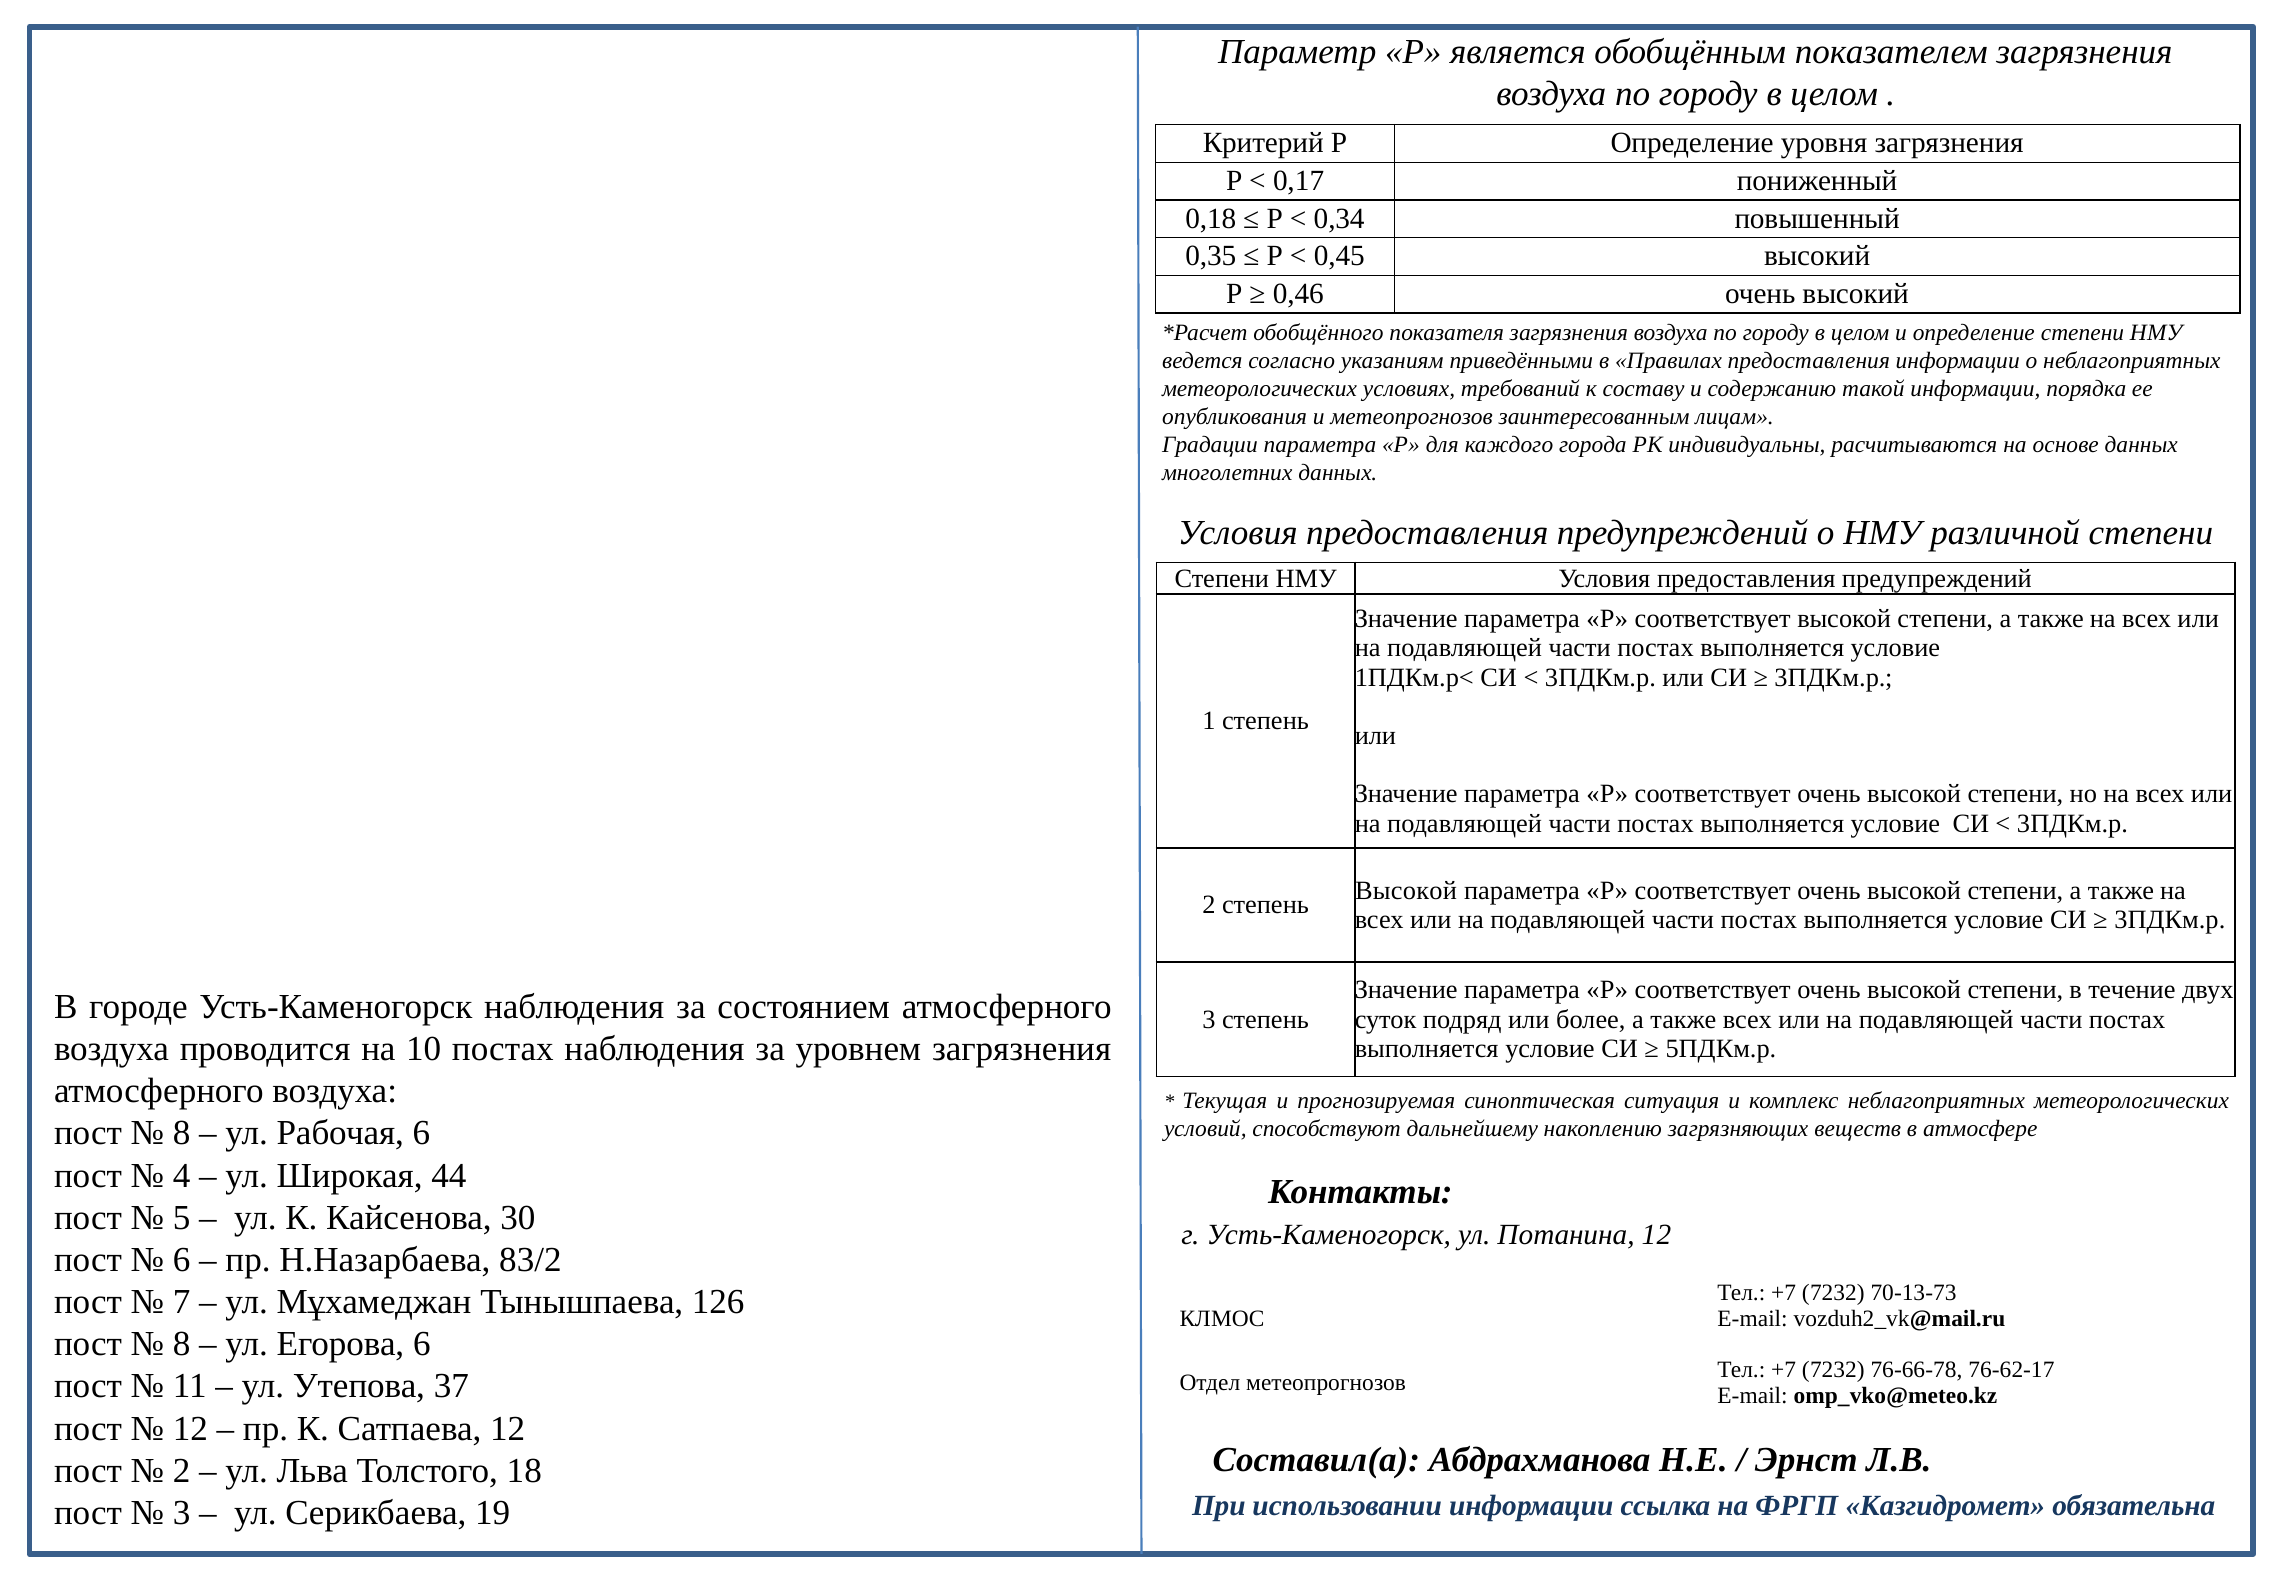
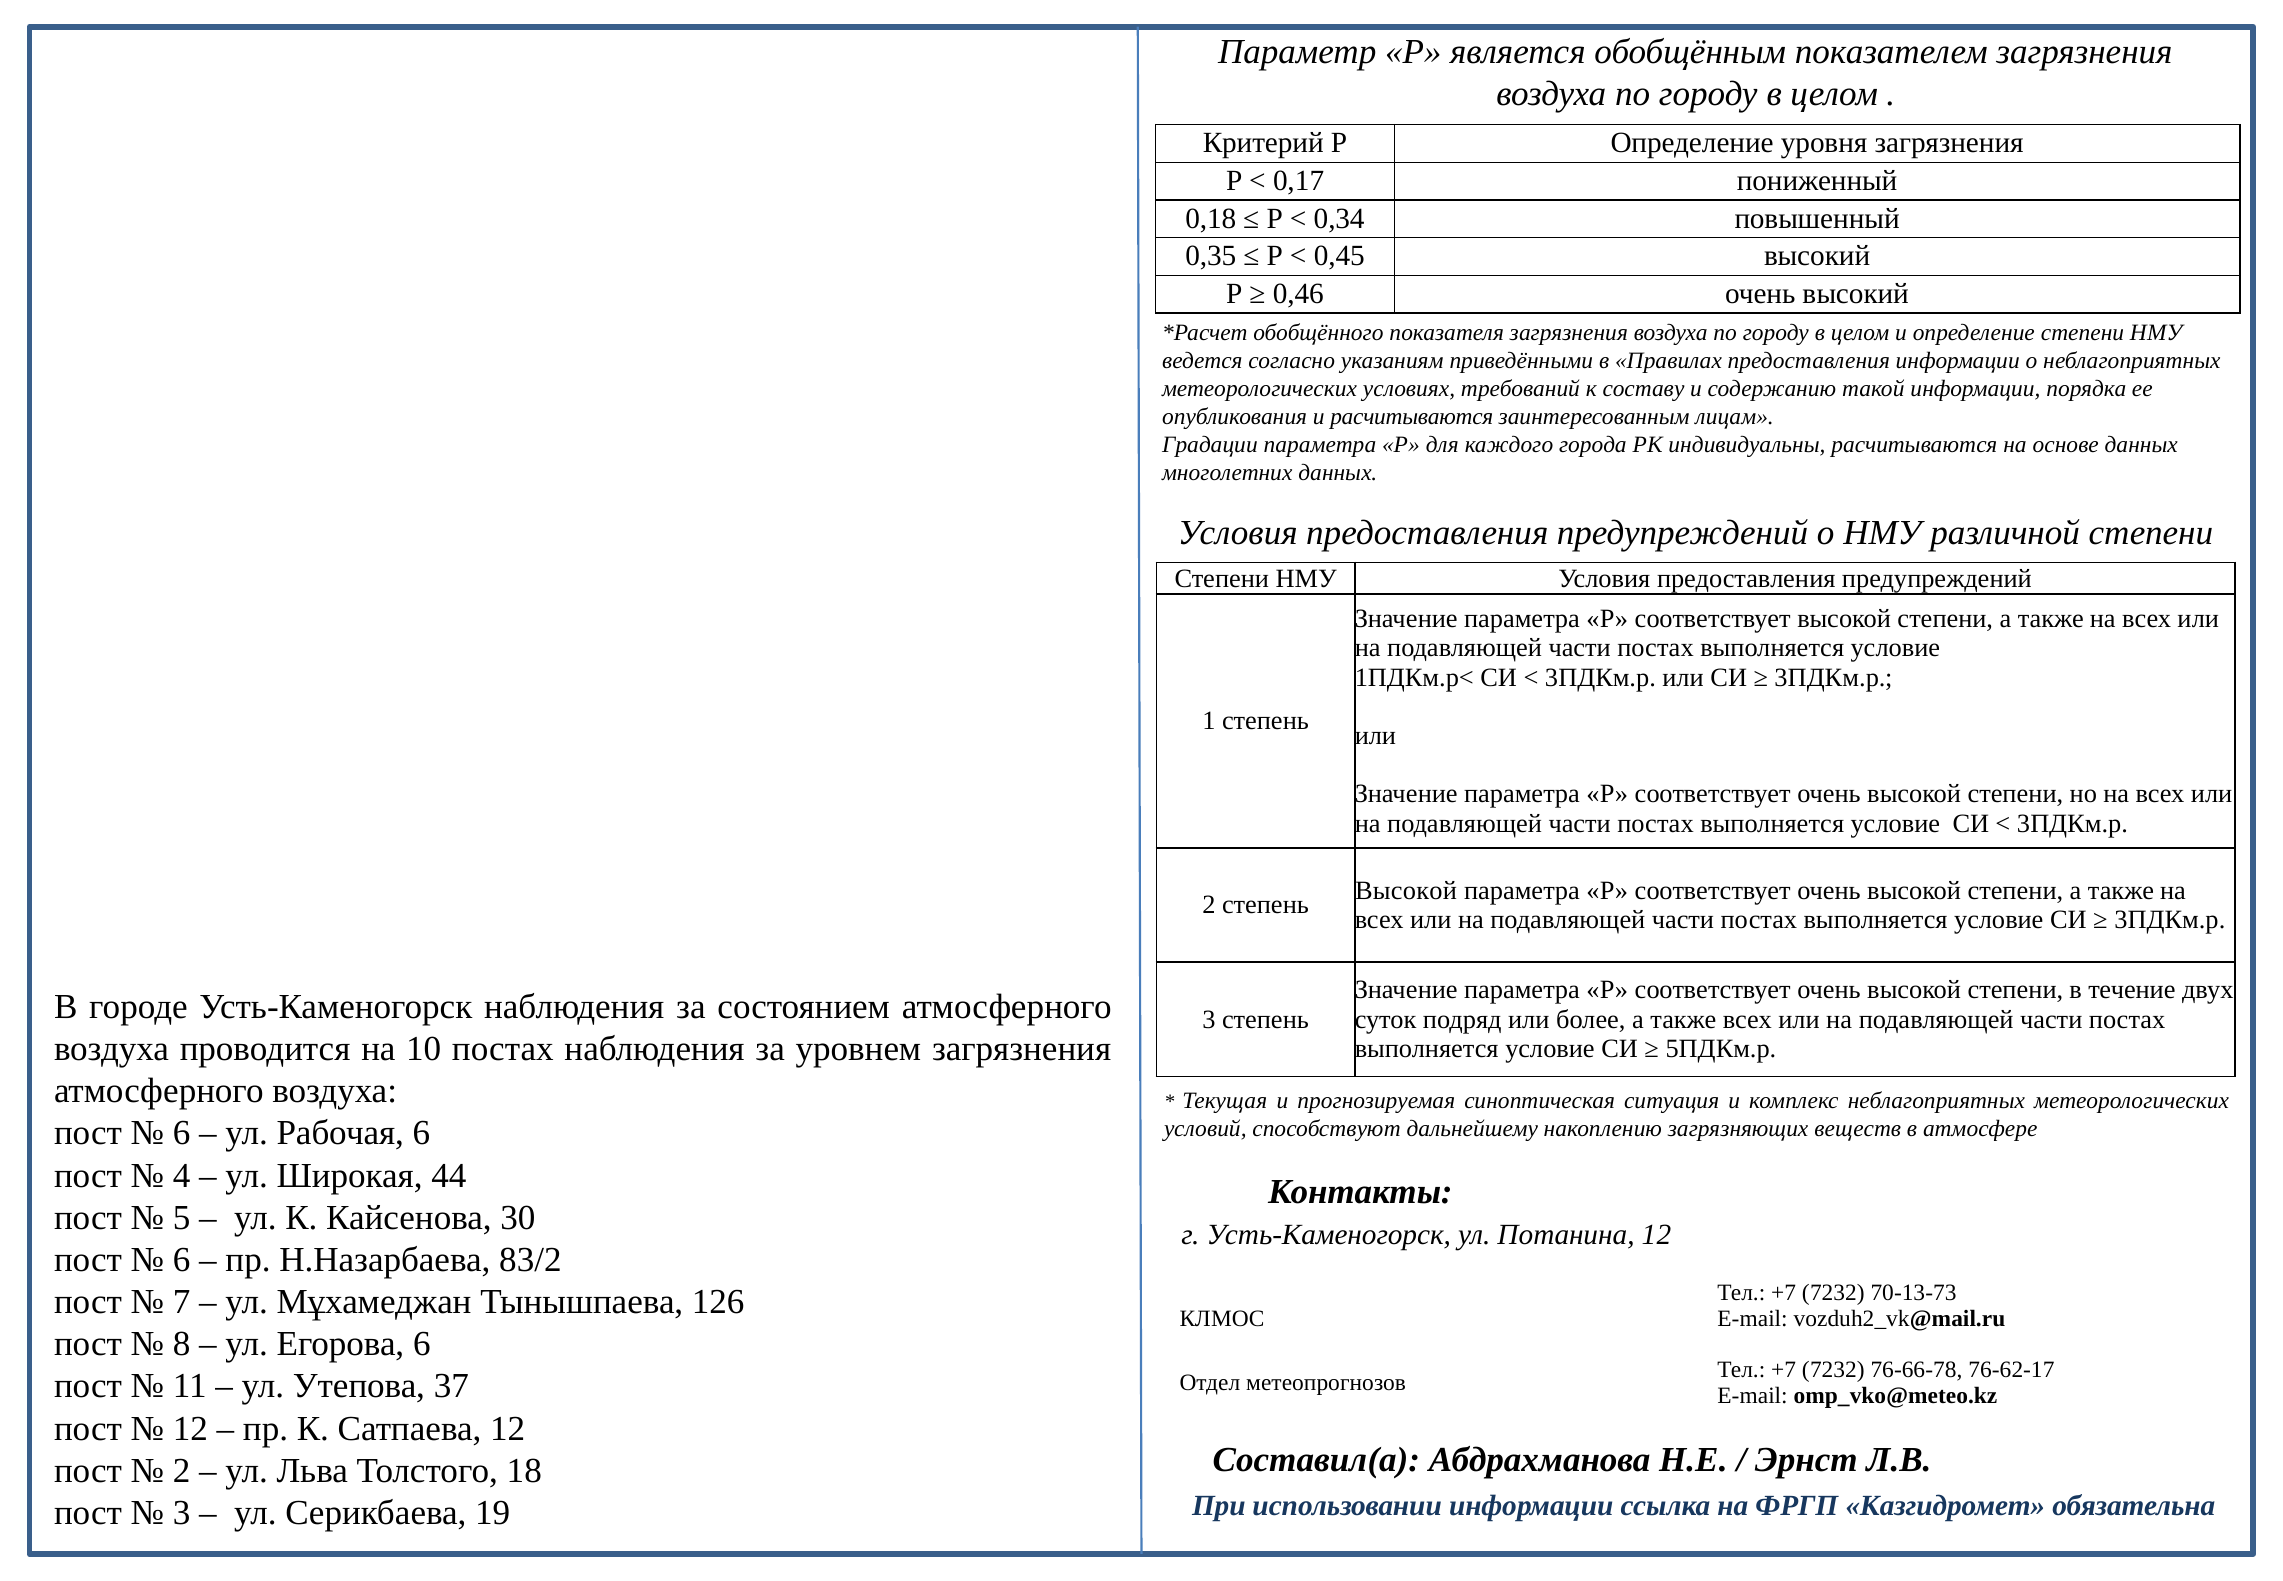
и метеопрогнозов: метеопрогнозов -> расчитываются
8 at (182, 1133): 8 -> 6
